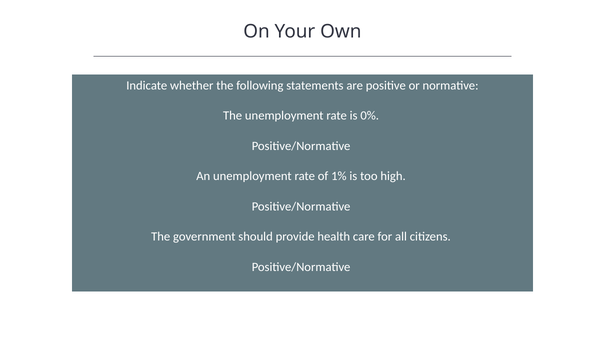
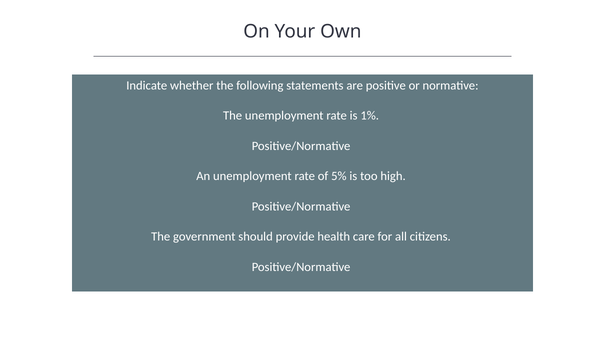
0%: 0% -> 1%
1%: 1% -> 5%
